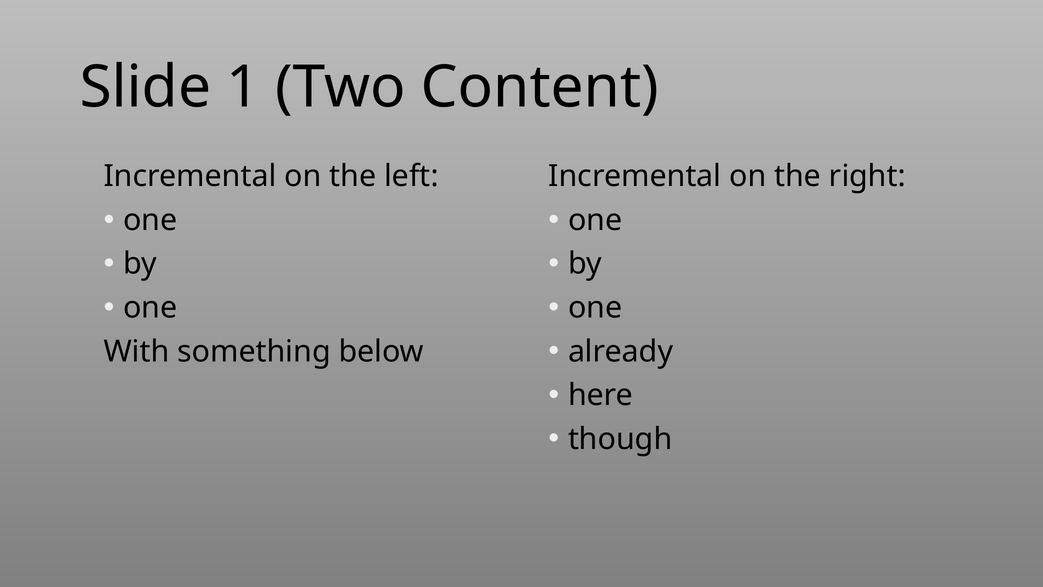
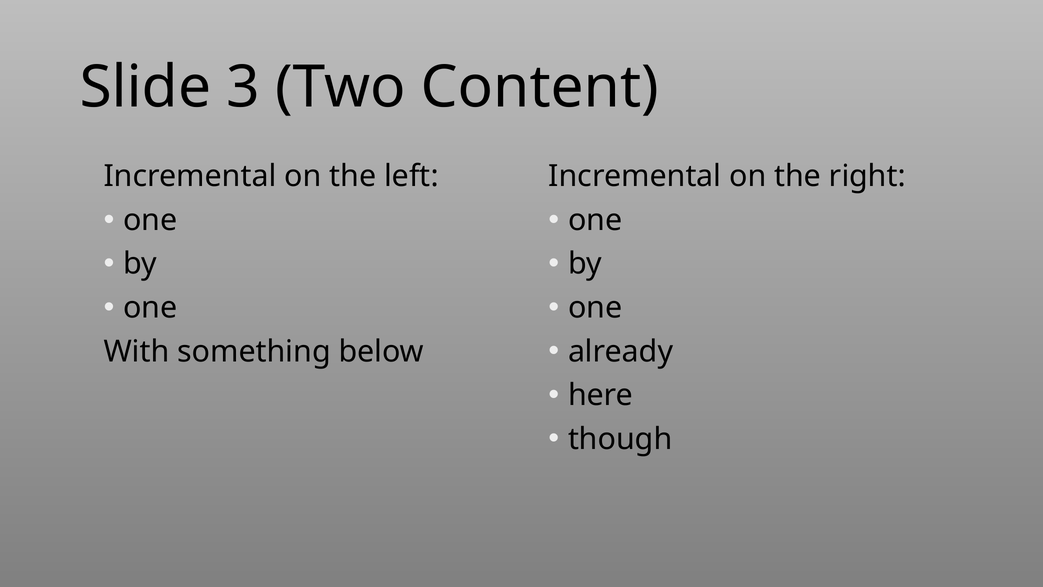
1: 1 -> 3
